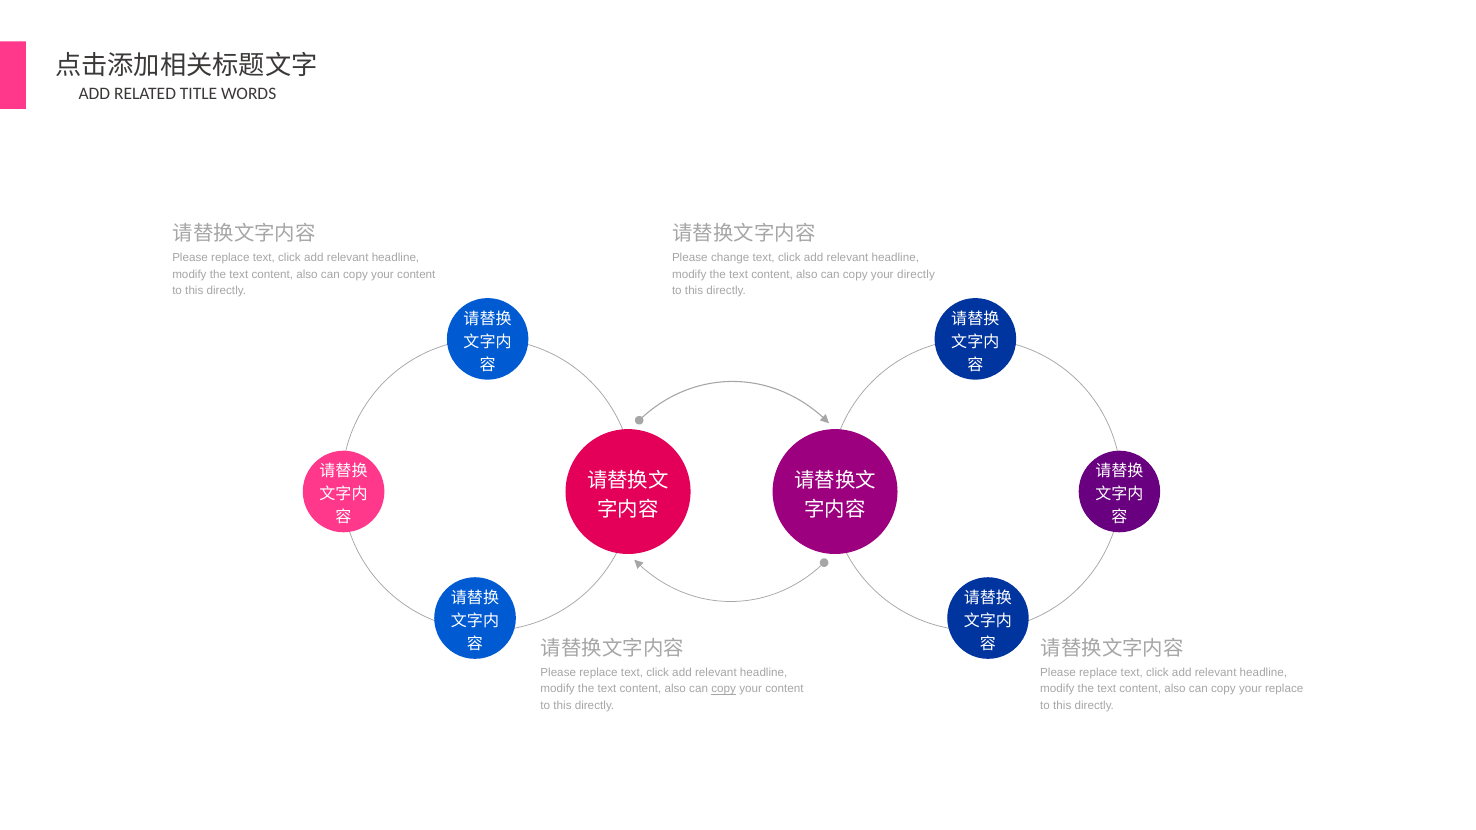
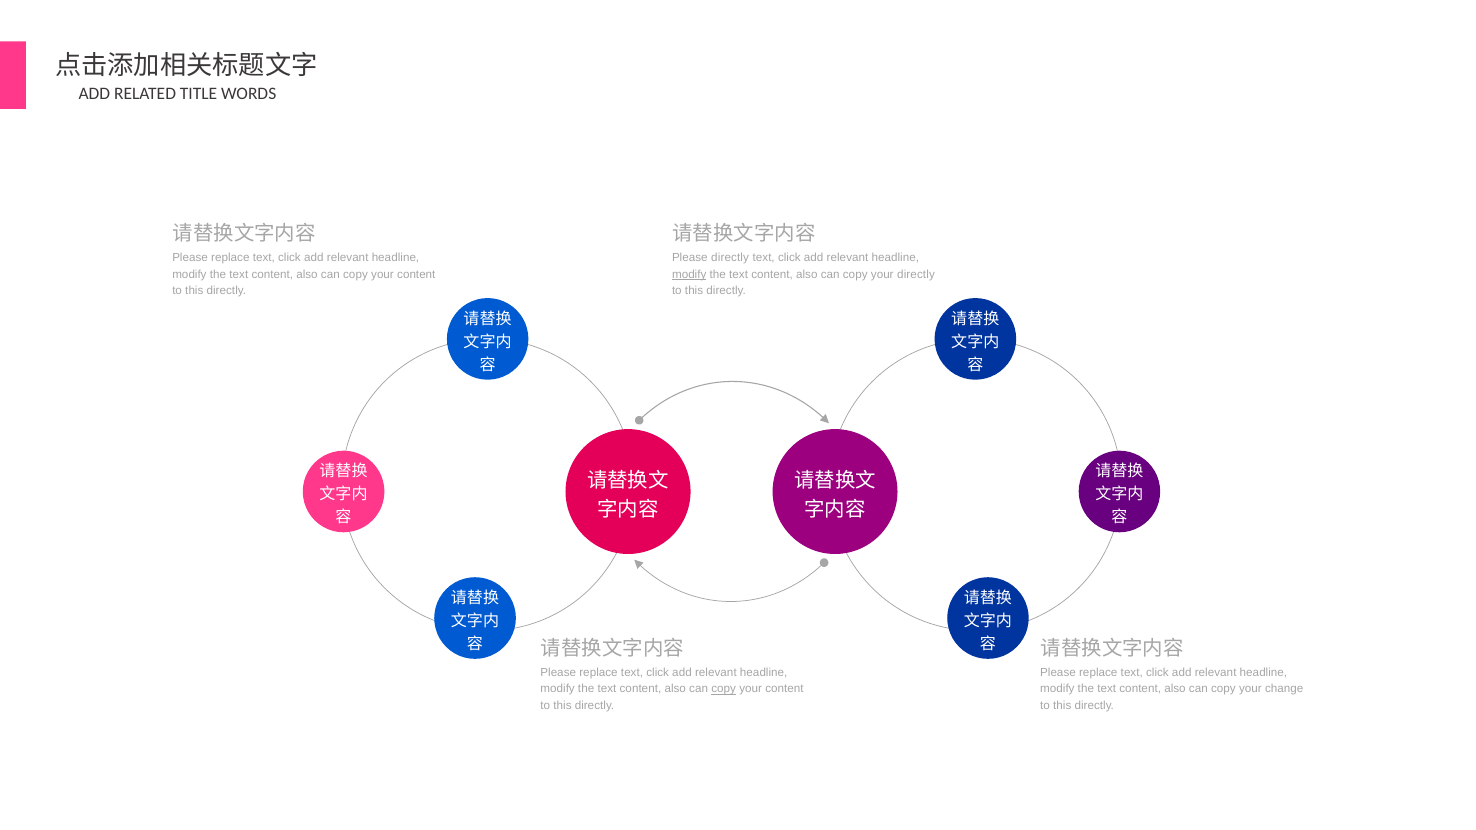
Please change: change -> directly
modify at (689, 274) underline: none -> present
your replace: replace -> change
